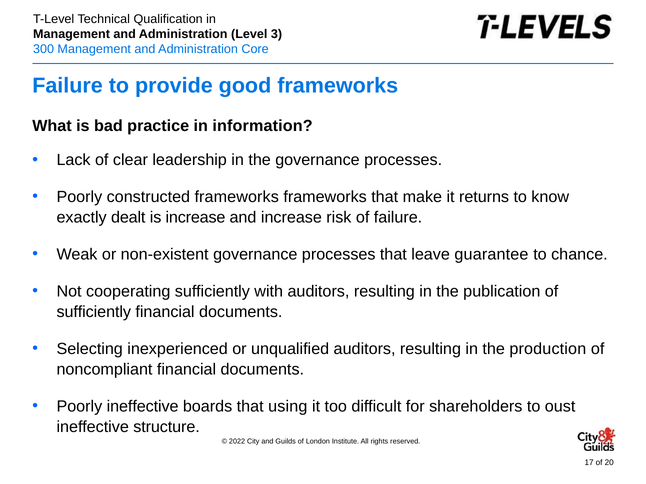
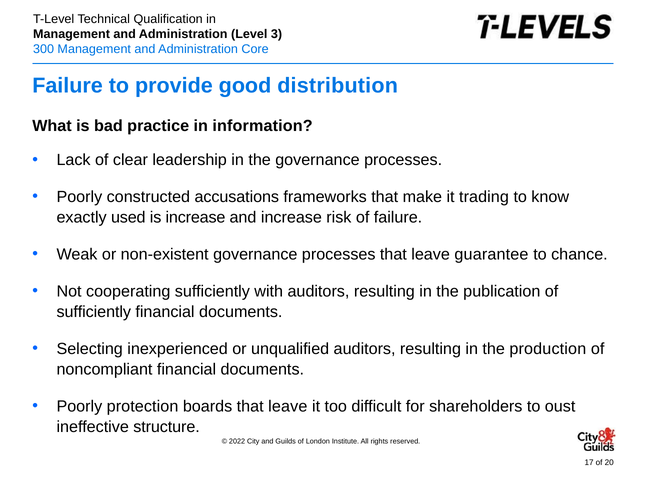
good frameworks: frameworks -> distribution
constructed frameworks: frameworks -> accusations
returns: returns -> trading
dealt: dealt -> used
Poorly ineffective: ineffective -> protection
boards that using: using -> leave
